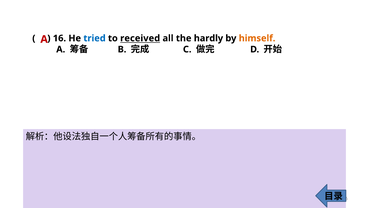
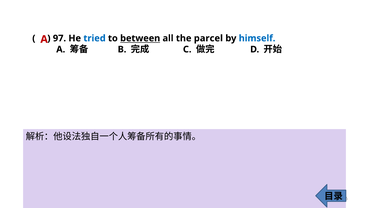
16 at (59, 38): 16 -> 97
received: received -> between
hardly: hardly -> parcel
himself colour: orange -> blue
